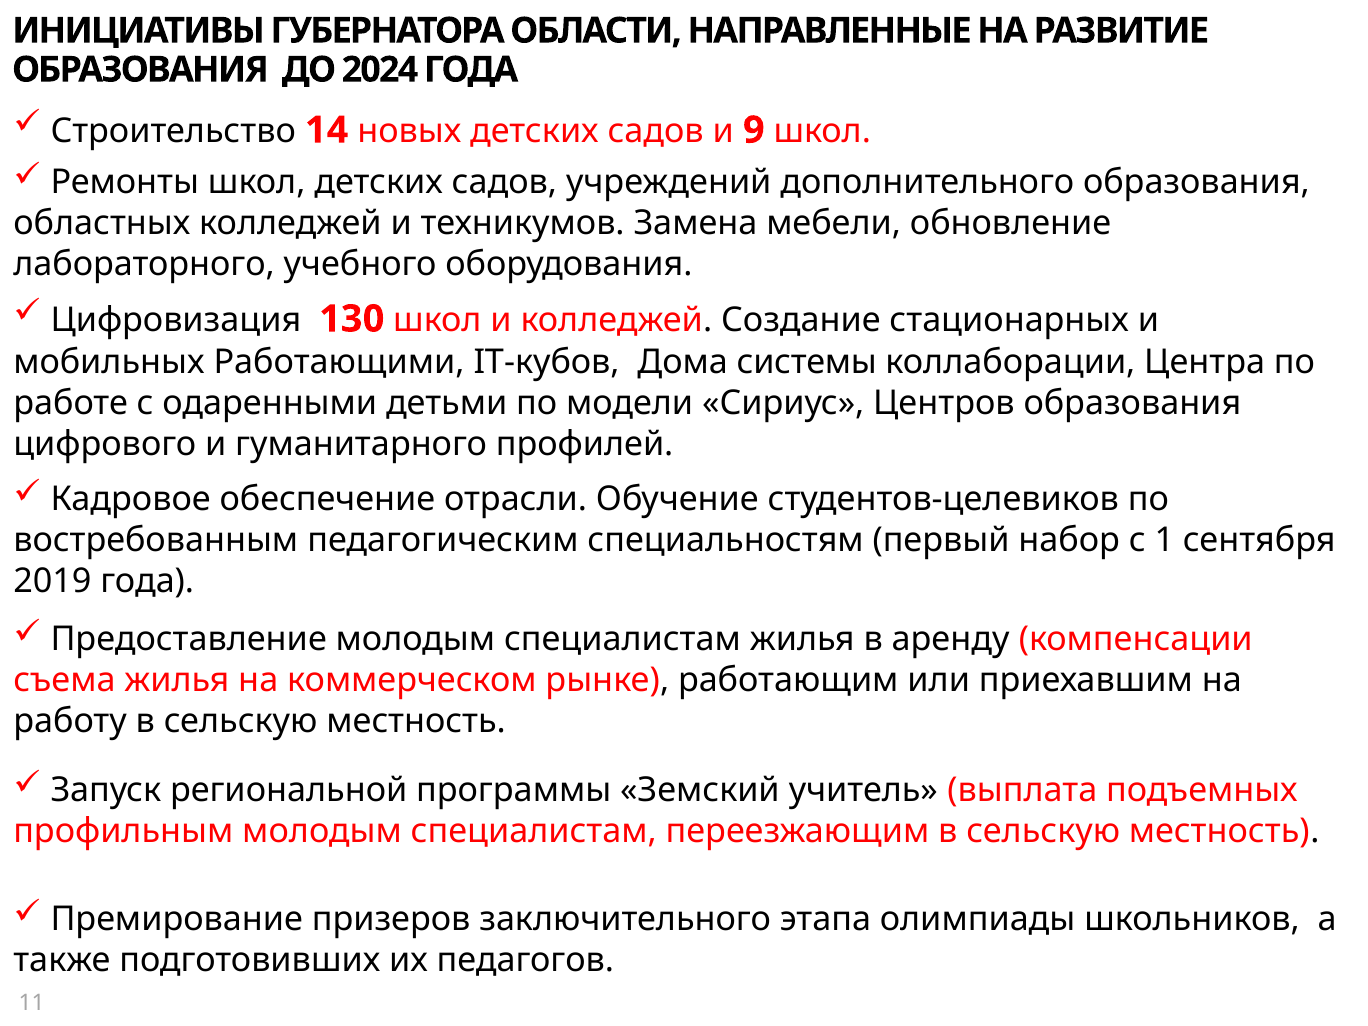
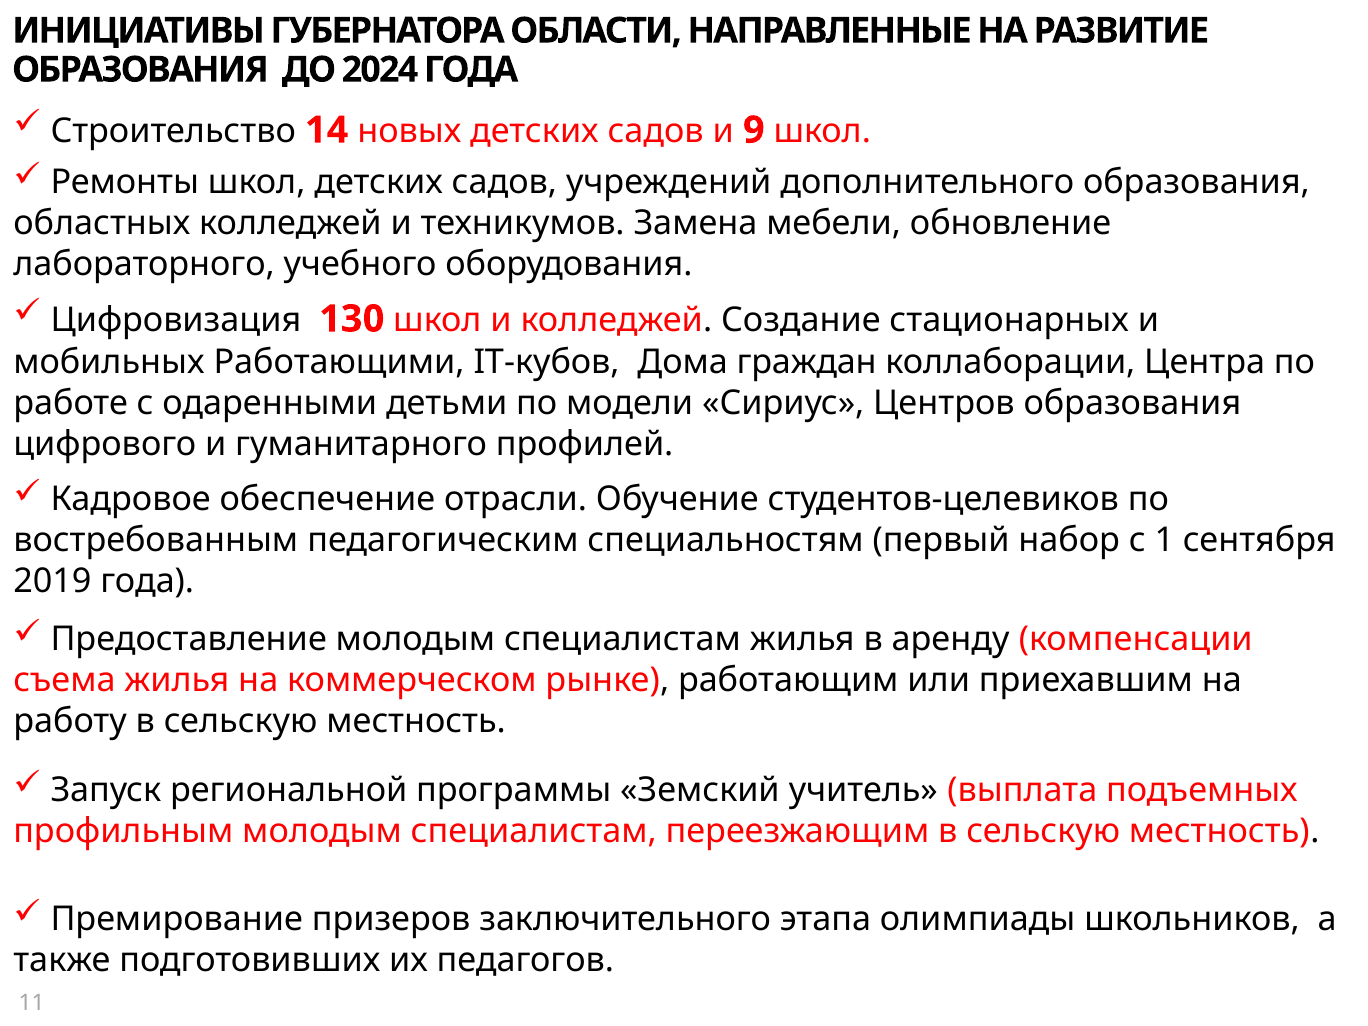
системы: системы -> граждан
